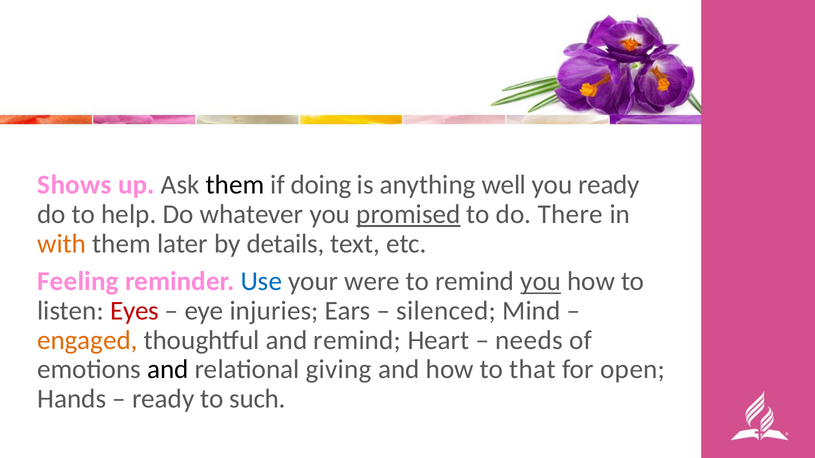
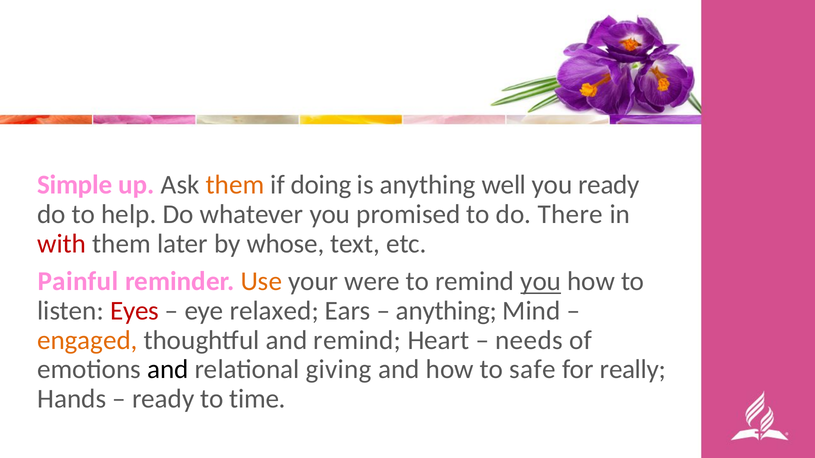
Shows: Shows -> Simple
them at (235, 185) colour: black -> orange
promised underline: present -> none
with colour: orange -> red
details: details -> whose
Feeling: Feeling -> Painful
Use colour: blue -> orange
injuries: injuries -> relaxed
silenced at (446, 311): silenced -> anything
that: that -> safe
open: open -> really
such: such -> time
